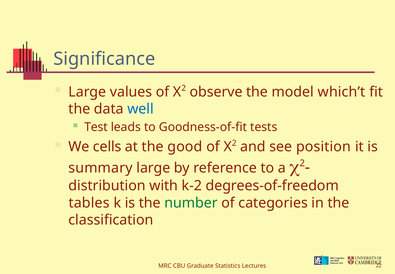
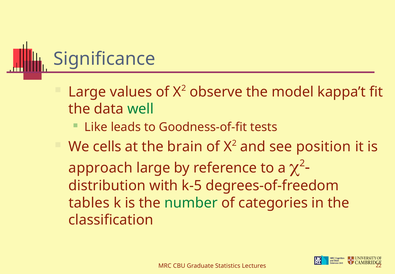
which’t: which’t -> kappa’t
well colour: blue -> green
Test: Test -> Like
good: good -> brain
summary: summary -> approach
k-2: k-2 -> k-5
